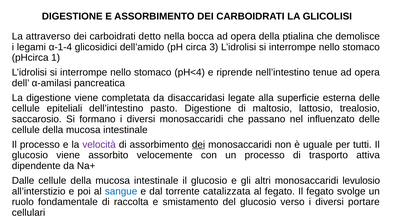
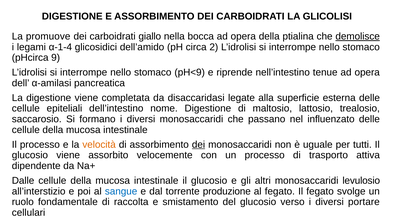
attraverso: attraverso -> promuove
detto: detto -> giallo
demolisce underline: none -> present
3: 3 -> 2
1: 1 -> 9
pH<4: pH<4 -> pH<9
pasto: pasto -> nome
velocità colour: purple -> orange
catalizzata: catalizzata -> produzione
